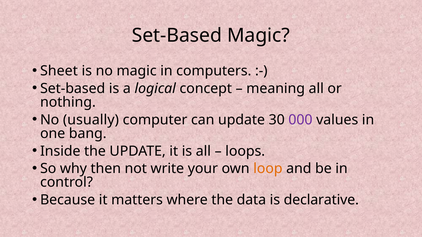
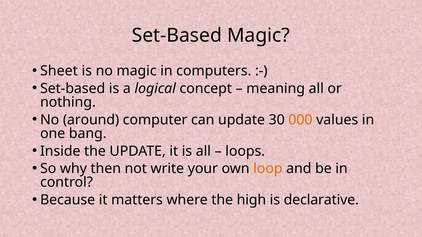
usually: usually -> around
000 colour: purple -> orange
data: data -> high
